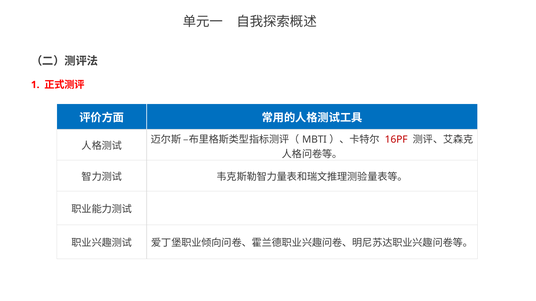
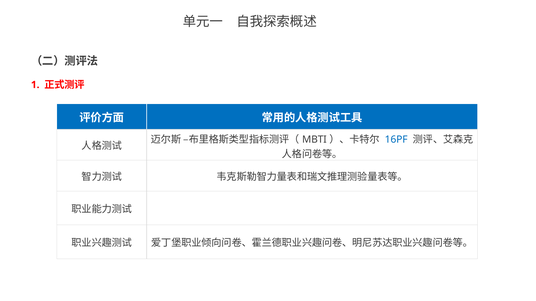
16PF colour: red -> blue
